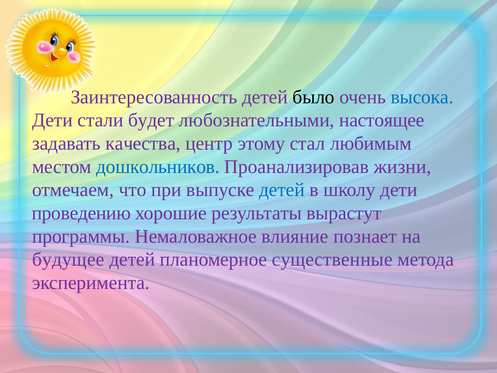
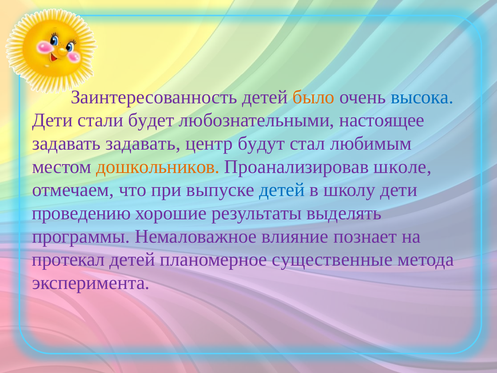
было colour: black -> orange
задавать качества: качества -> задавать
этому: этому -> будут
дошкольников colour: blue -> orange
жизни: жизни -> школе
вырастут: вырастут -> выделять
будущее: будущее -> протекал
